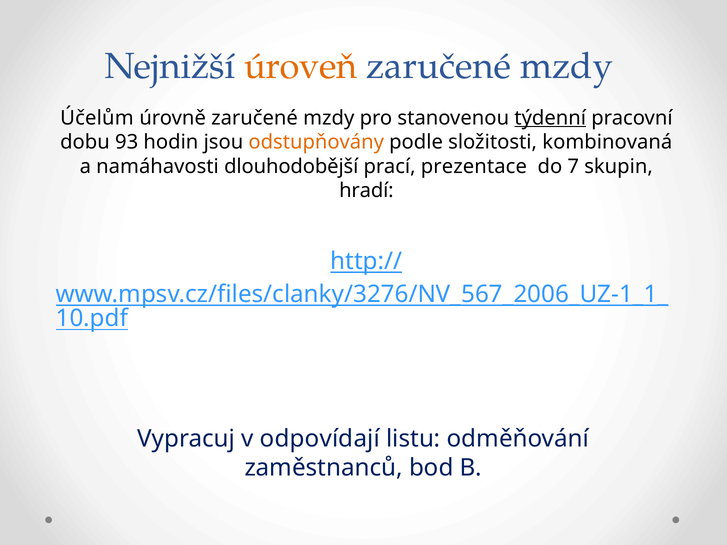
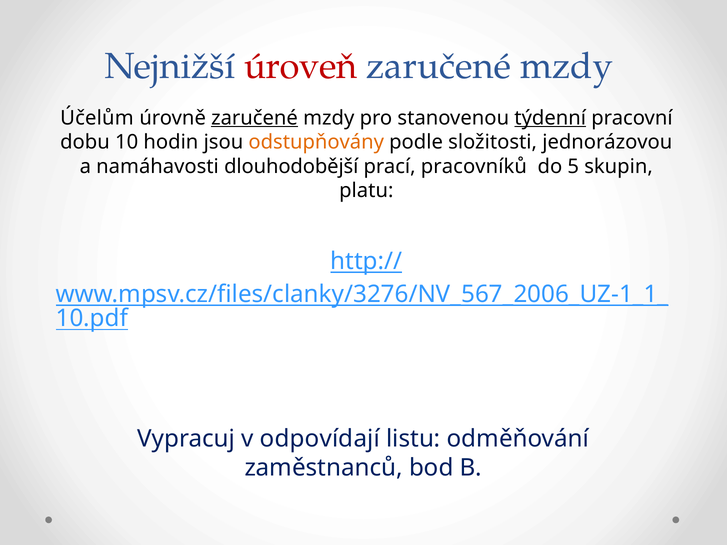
úroveň colour: orange -> red
zaručené at (254, 118) underline: none -> present
93: 93 -> 10
kombinovaná: kombinovaná -> jednorázovou
prezentace: prezentace -> pracovníků
7: 7 -> 5
hradí: hradí -> platu
